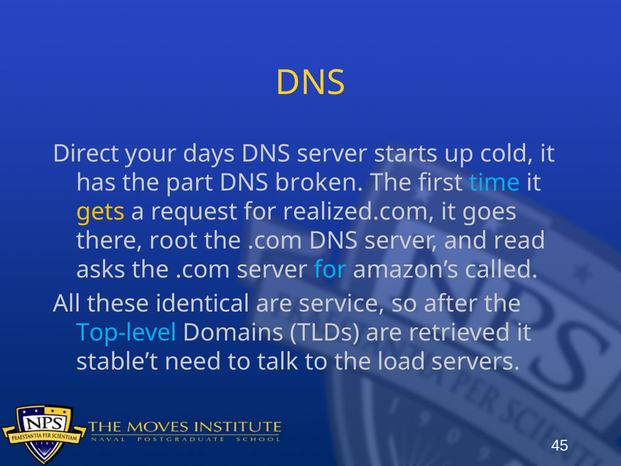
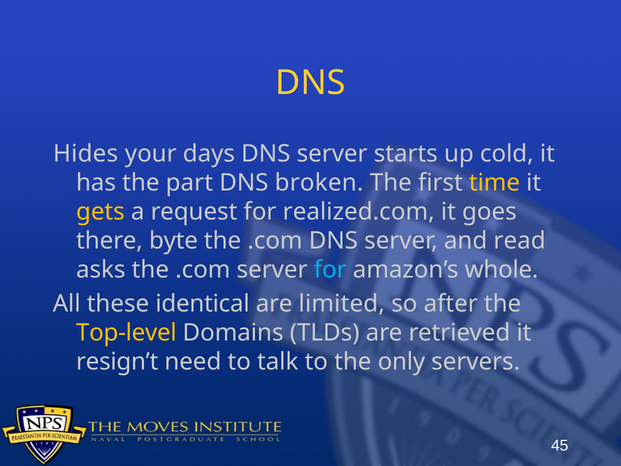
Direct: Direct -> Hides
time colour: light blue -> yellow
root: root -> byte
called: called -> whole
service: service -> limited
Top-level colour: light blue -> yellow
stable’t: stable’t -> resign’t
load: load -> only
